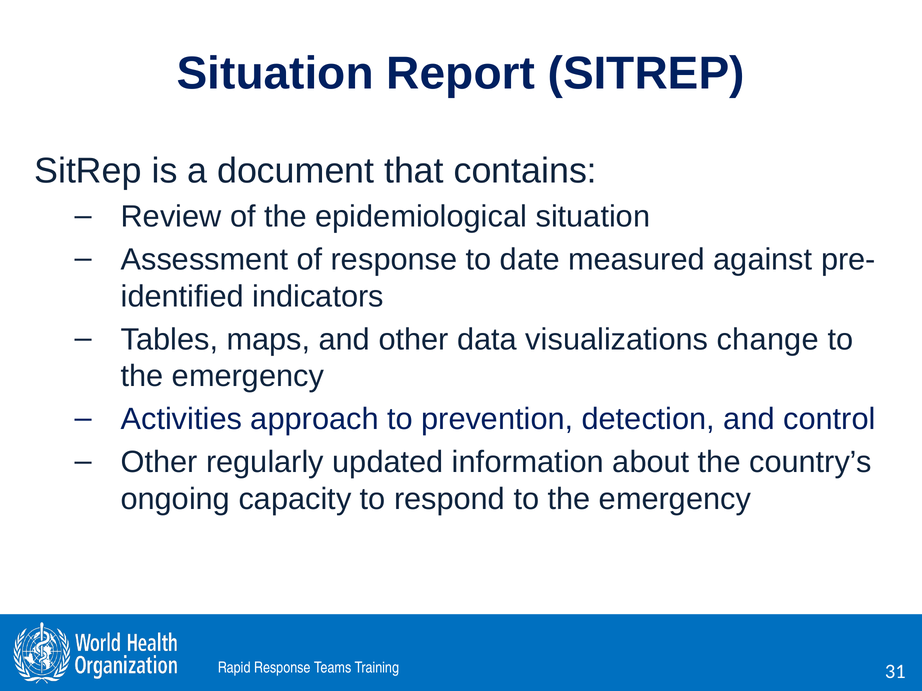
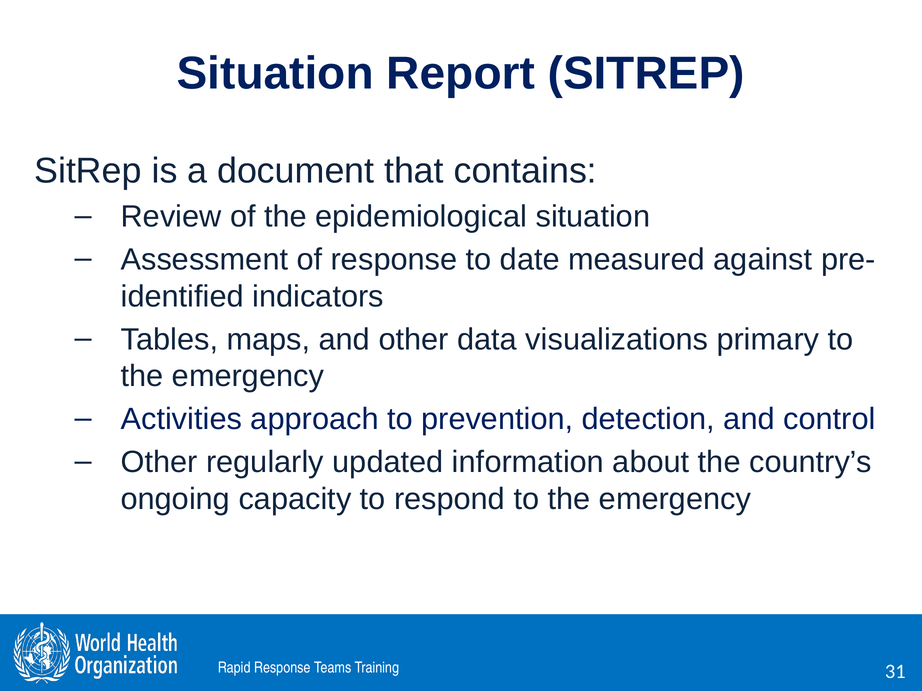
change: change -> primary
